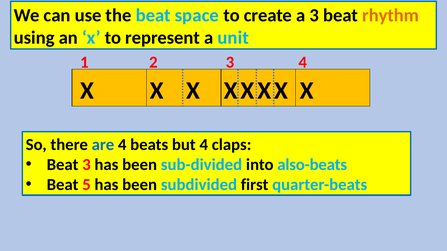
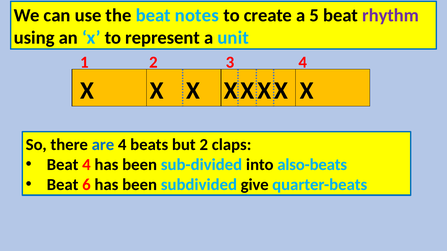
space: space -> notes
a 3: 3 -> 5
rhythm colour: orange -> purple
but 4: 4 -> 2
Beat 3: 3 -> 4
5: 5 -> 6
first: first -> give
